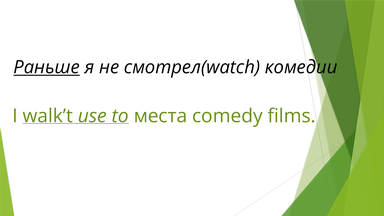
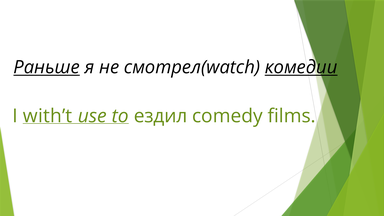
комедии underline: none -> present
walk’t: walk’t -> with’t
места: места -> ездил
